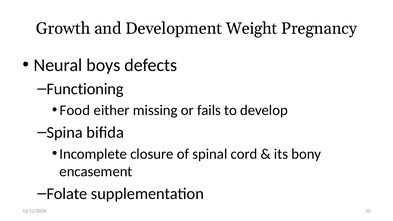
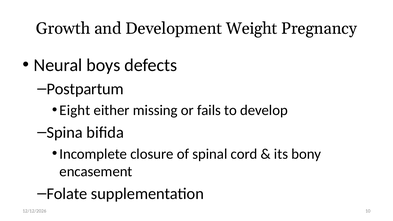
Functioning: Functioning -> Postpartum
Food: Food -> Eight
